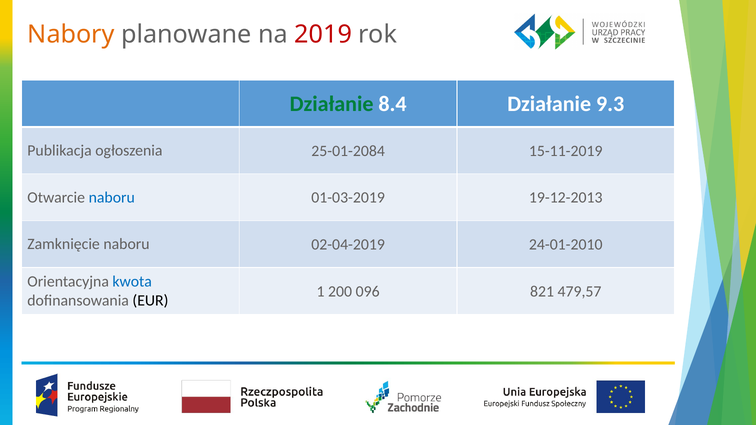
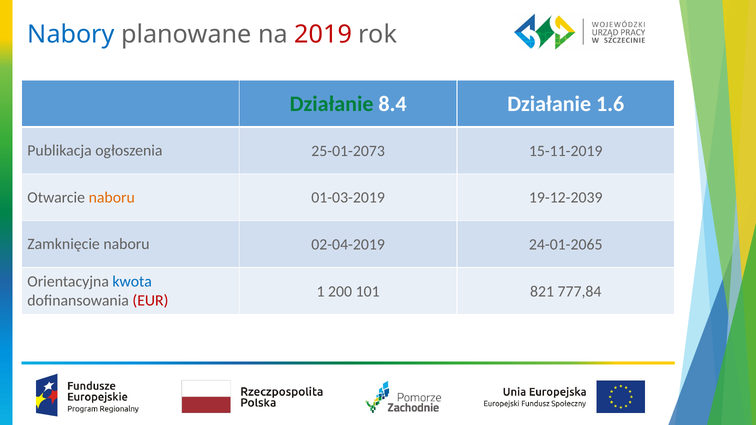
Nabory colour: orange -> blue
9.3: 9.3 -> 1.6
25-01-2084: 25-01-2084 -> 25-01-2073
naboru at (112, 198) colour: blue -> orange
19-12-2013: 19-12-2013 -> 19-12-2039
24-01-2010: 24-01-2010 -> 24-01-2065
096: 096 -> 101
479,57: 479,57 -> 777,84
EUR colour: black -> red
